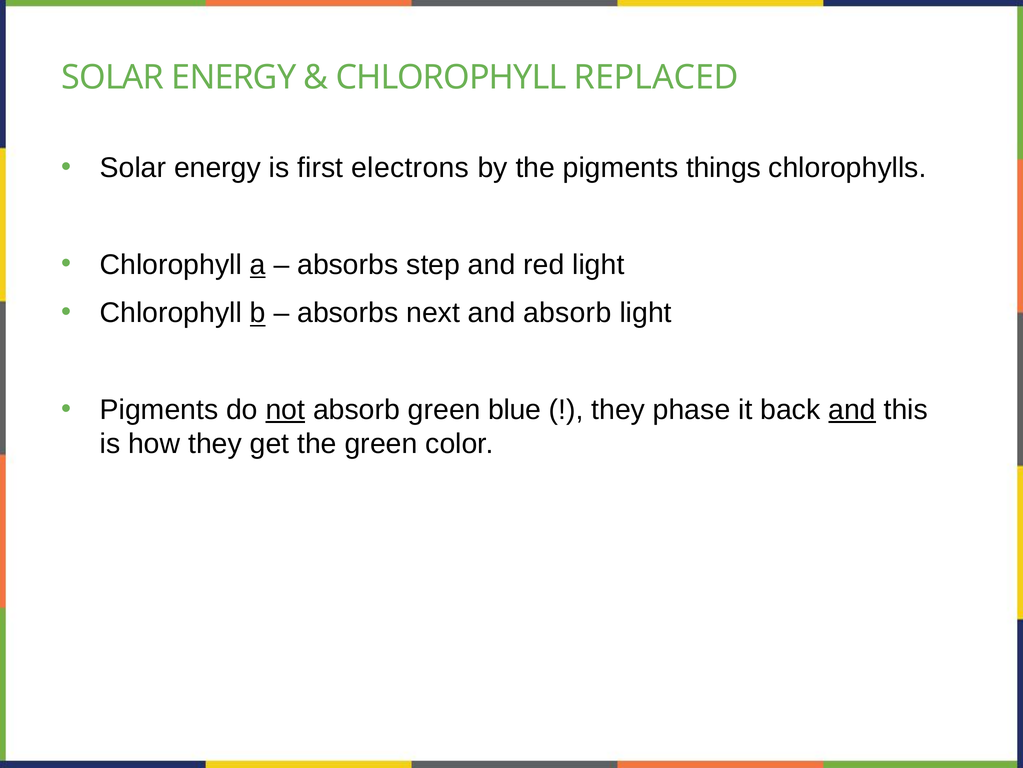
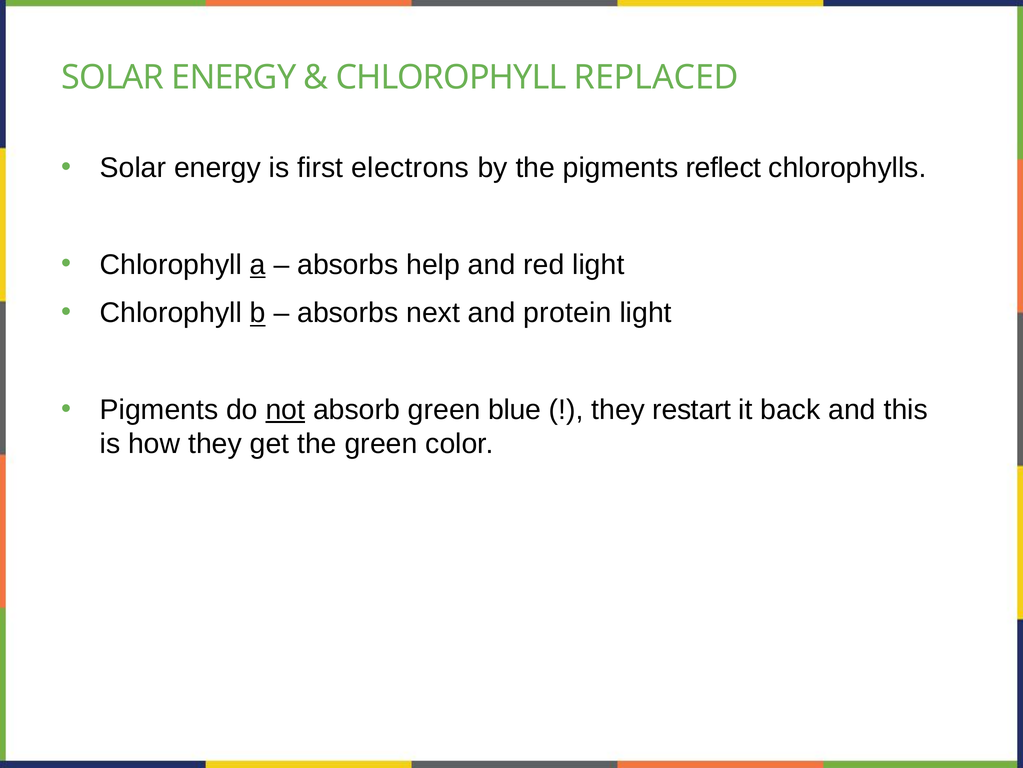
things: things -> reflect
step: step -> help
and absorb: absorb -> protein
phase: phase -> restart
and at (852, 409) underline: present -> none
